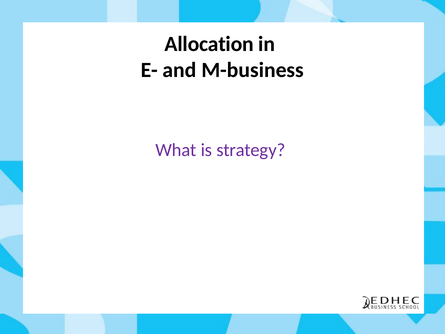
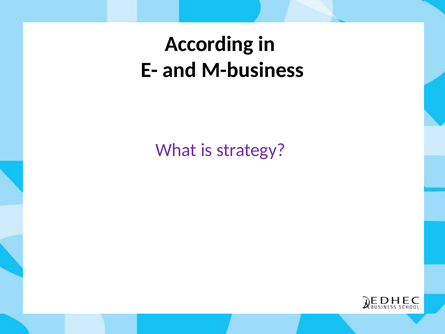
Allocation: Allocation -> According
